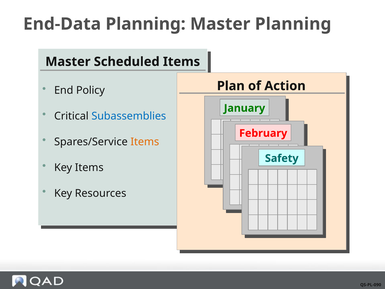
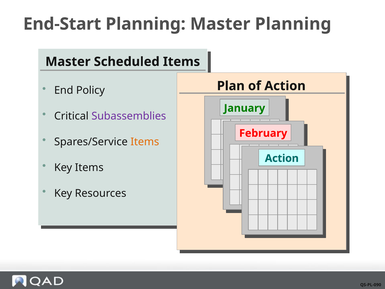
End-Data: End-Data -> End-Start
Subassemblies colour: blue -> purple
Safety at (282, 158): Safety -> Action
